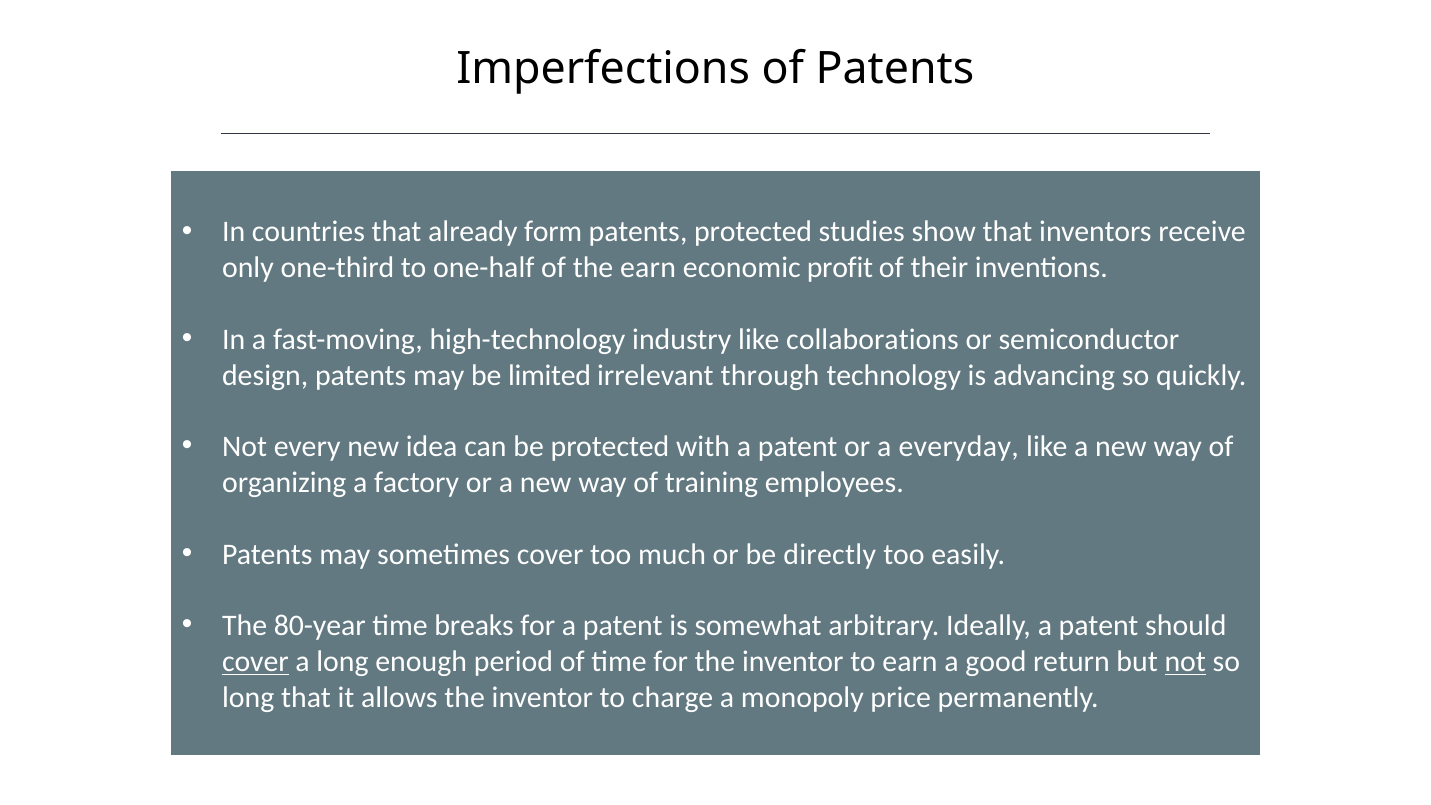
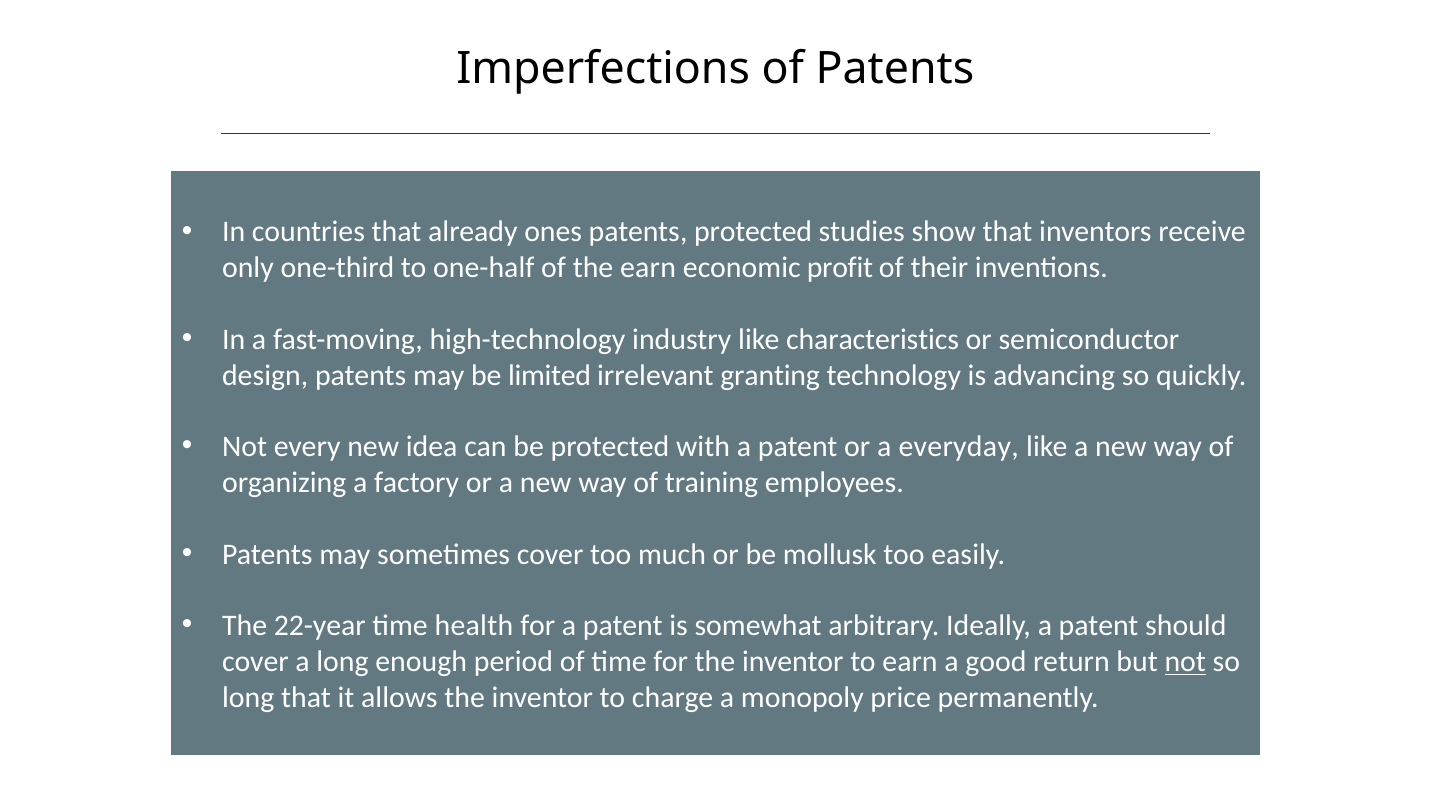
form: form -> ones
collaborations: collaborations -> characteristics
through: through -> granting
directly: directly -> mollusk
80-year: 80-year -> 22-year
breaks: breaks -> health
cover at (255, 662) underline: present -> none
